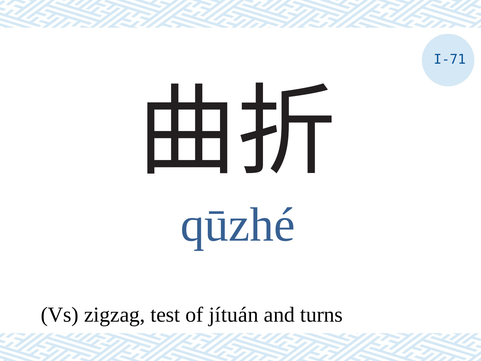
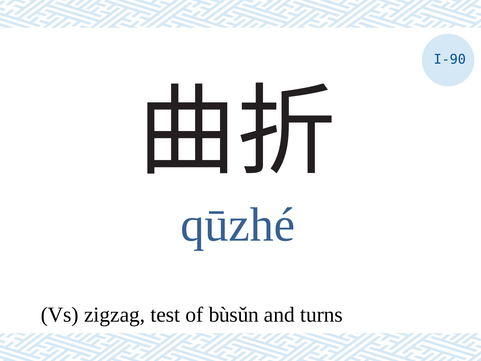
I-71: I-71 -> I-90
jítuán: jítuán -> bùsǔn
